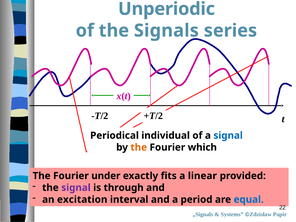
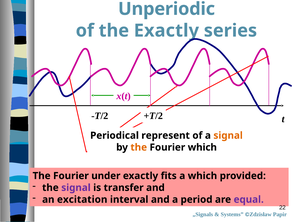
the Signals: Signals -> Exactly
individual: individual -> represent
signal at (228, 135) colour: blue -> orange
a linear: linear -> which
through: through -> transfer
equal colour: blue -> purple
